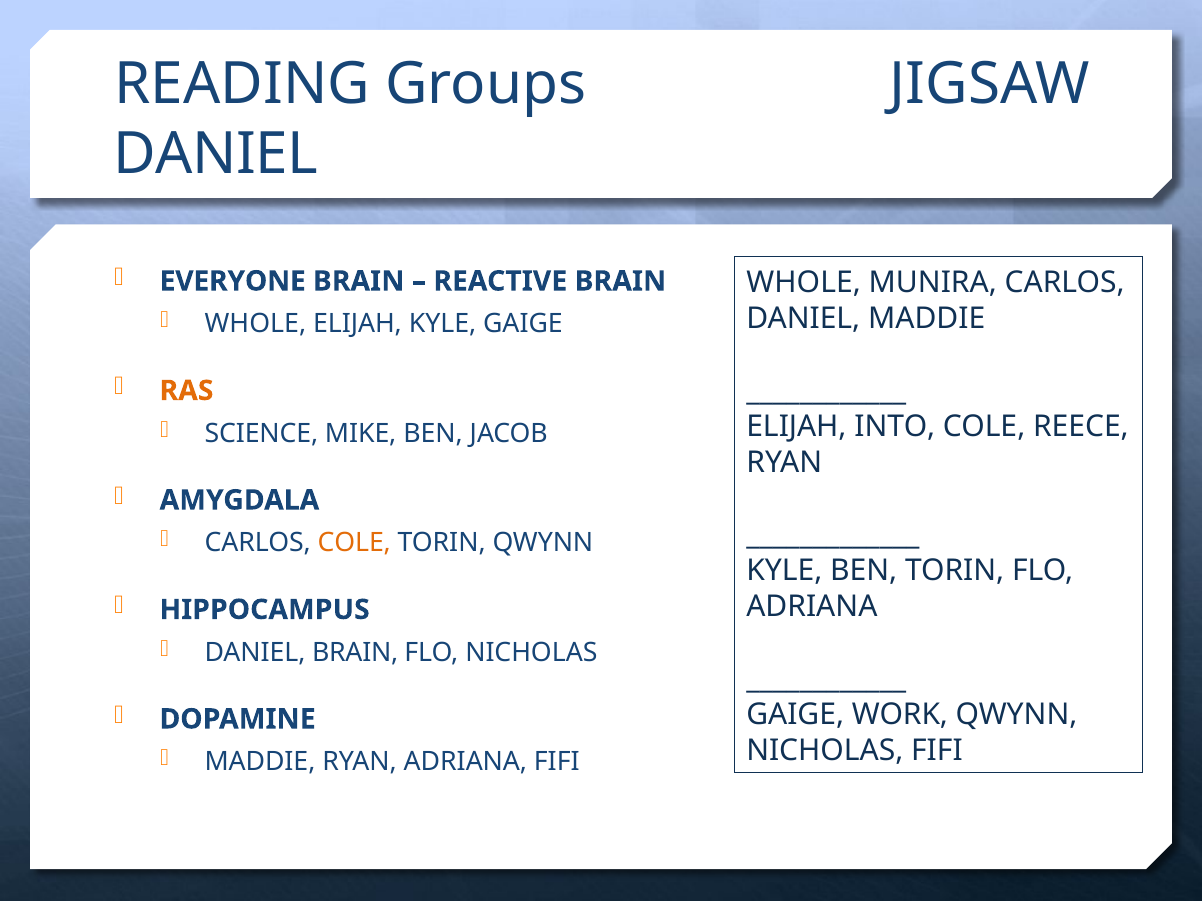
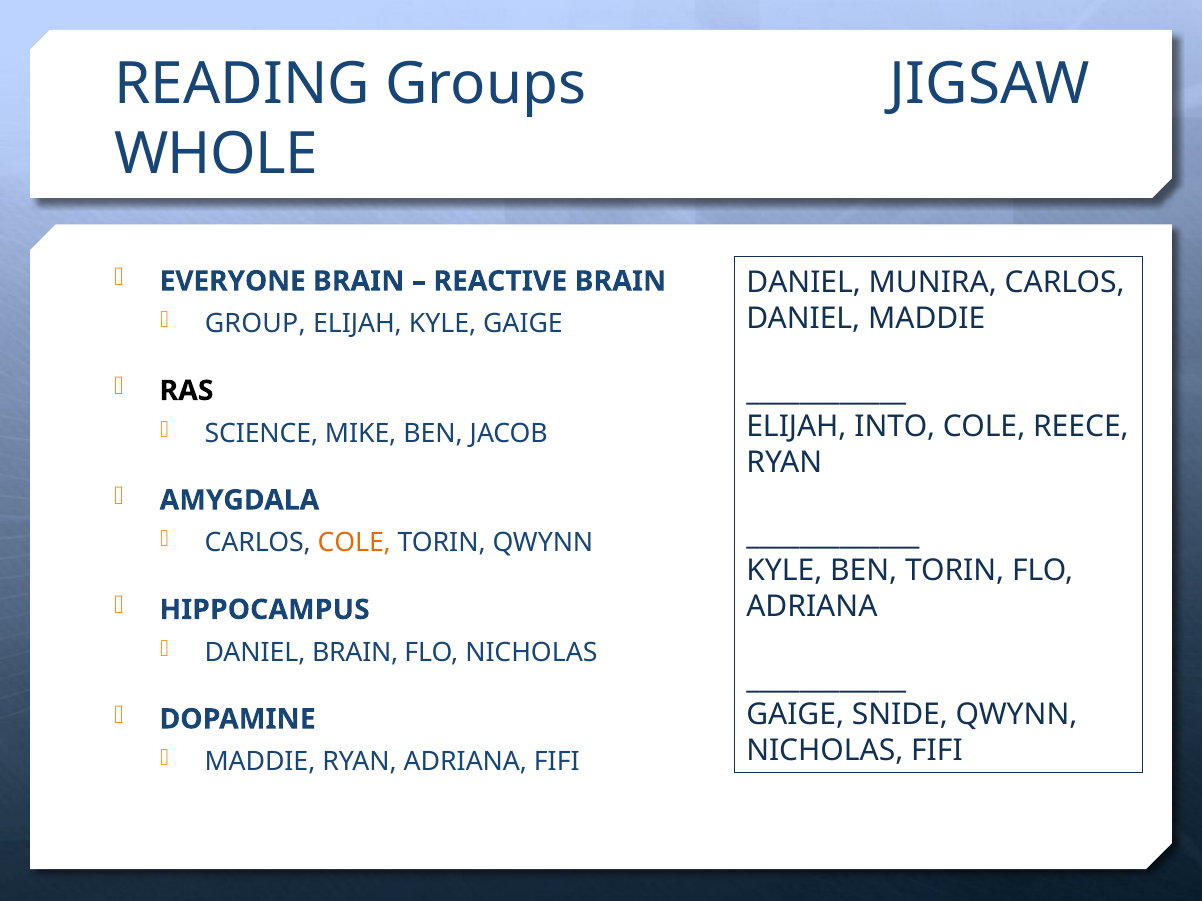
DANIEL at (216, 154): DANIEL -> WHOLE
WHOLE at (804, 282): WHOLE -> DANIEL
WHOLE at (255, 324): WHOLE -> GROUP
RAS colour: orange -> black
WORK: WORK -> SNIDE
